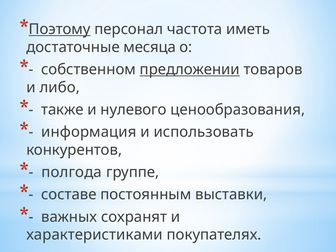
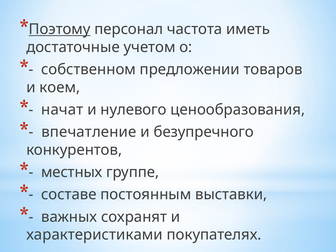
месяца: месяца -> учетом
предложении underline: present -> none
либо: либо -> коем
также: также -> начат
информация: информация -> впечатление
использовать: использовать -> безупречного
полгода: полгода -> местных
